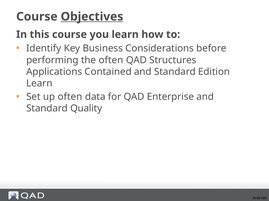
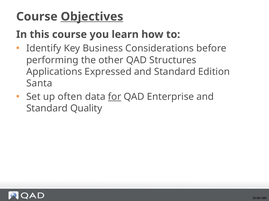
the often: often -> other
Contained: Contained -> Expressed
Learn at (39, 84): Learn -> Santa
for underline: none -> present
